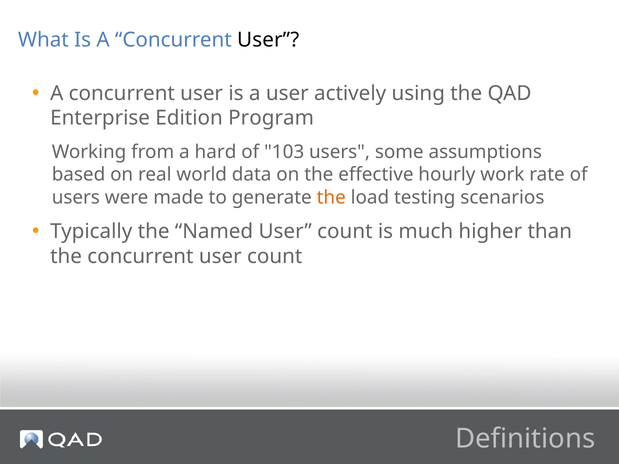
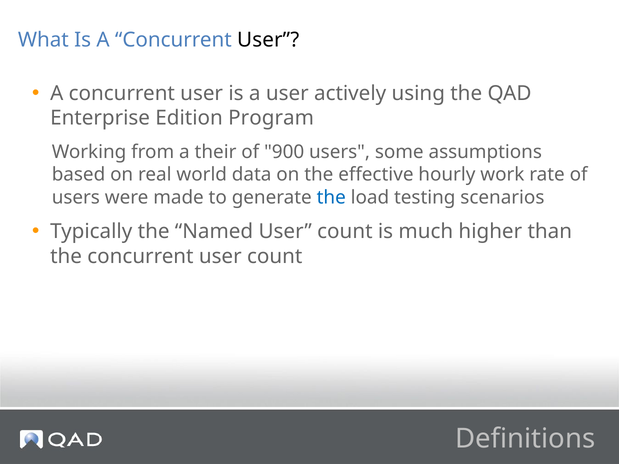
hard: hard -> their
103: 103 -> 900
the at (331, 197) colour: orange -> blue
